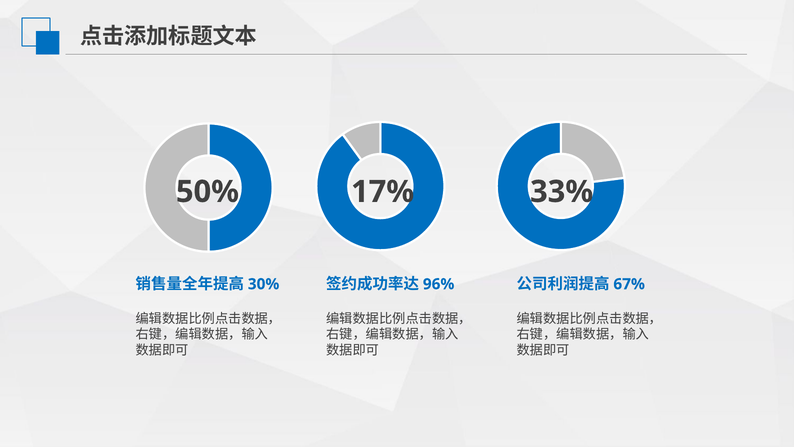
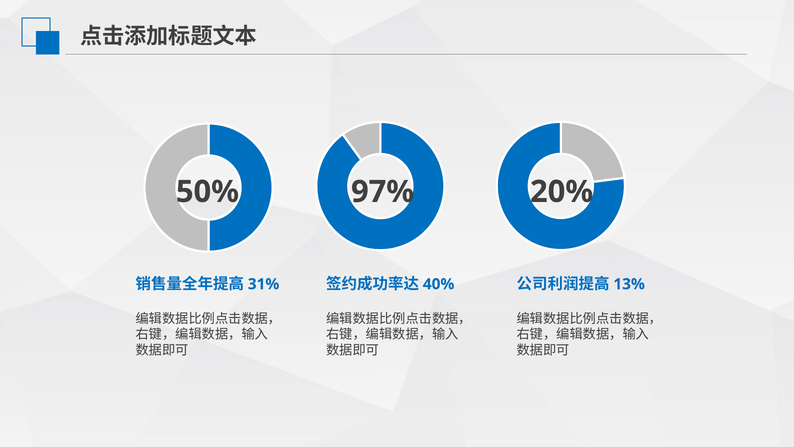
17%: 17% -> 97%
33%: 33% -> 20%
30%: 30% -> 31%
96%: 96% -> 40%
67%: 67% -> 13%
